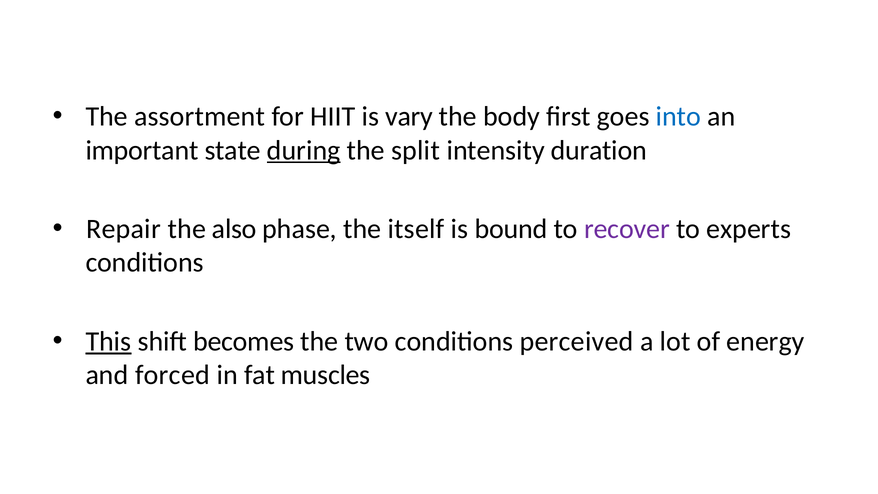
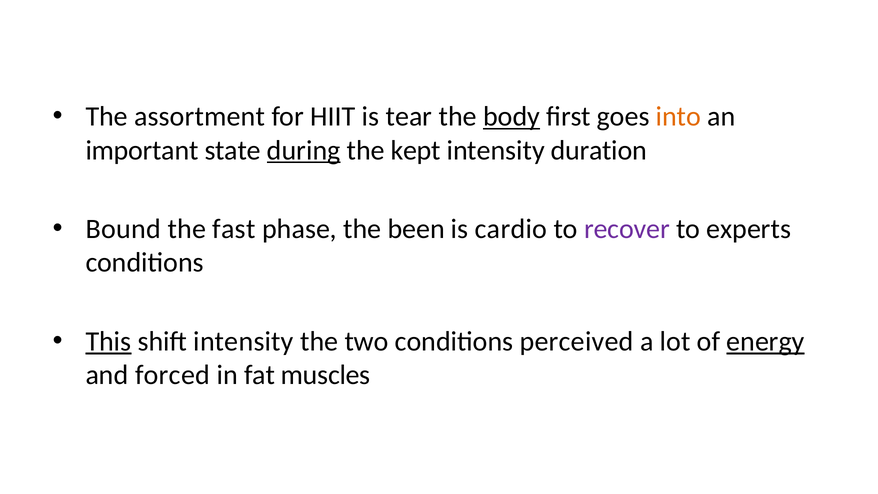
vary: vary -> tear
body underline: none -> present
into colour: blue -> orange
split: split -> kept
Repair: Repair -> Bound
also: also -> fast
itself: itself -> been
bound: bound -> cardio
shift becomes: becomes -> intensity
energy underline: none -> present
